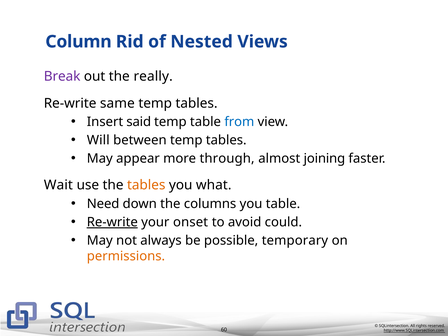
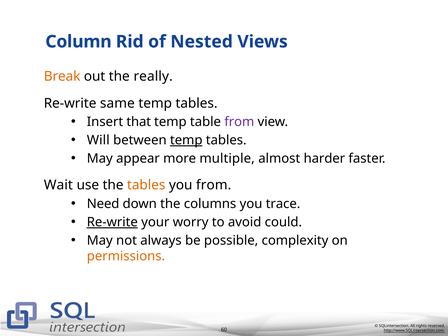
Break colour: purple -> orange
said: said -> that
from at (239, 122) colour: blue -> purple
temp at (186, 140) underline: none -> present
through: through -> multiple
joining: joining -> harder
you what: what -> from
you table: table -> trace
onset: onset -> worry
temporary: temporary -> complexity
